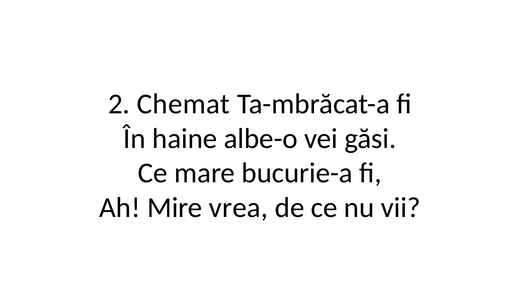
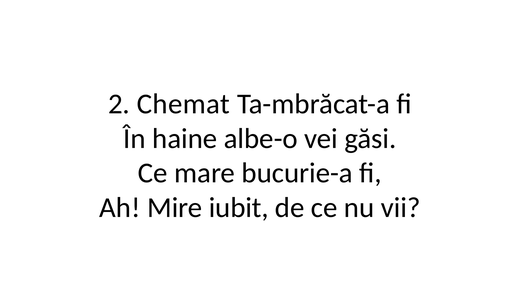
vrea: vrea -> iubit
